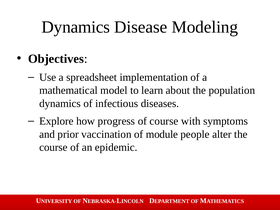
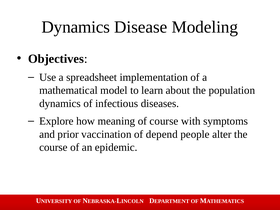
progress: progress -> meaning
module: module -> depend
